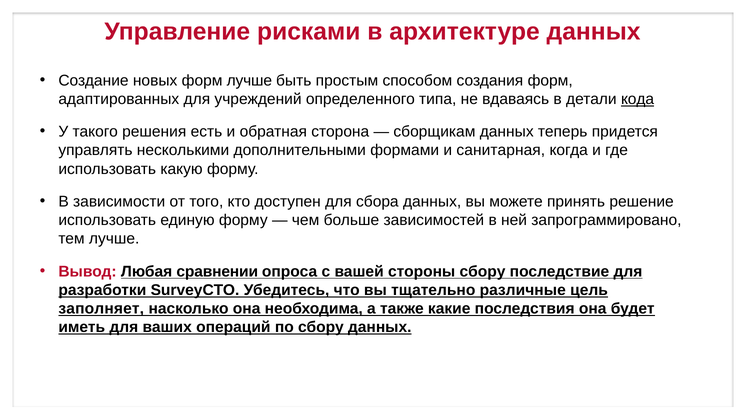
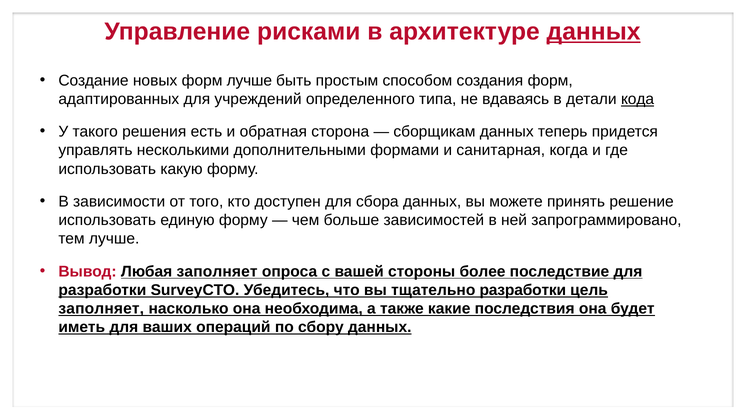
данных at (594, 32) underline: none -> present
Любая сравнении: сравнении -> заполняет
стороны сбору: сбору -> более
тщательно различные: различные -> разработки
